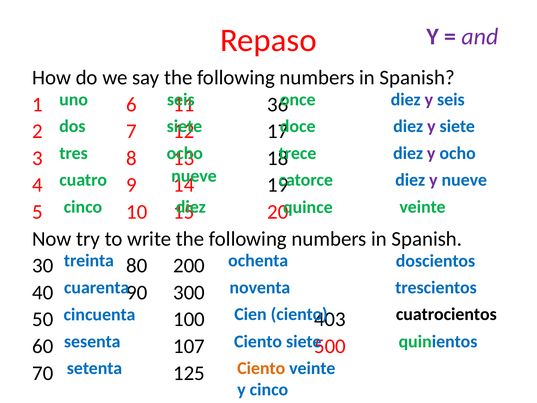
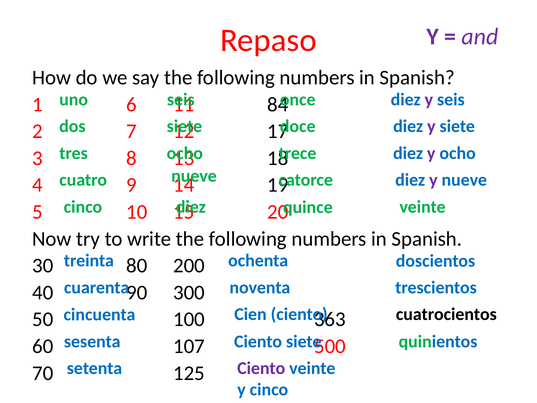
36: 36 -> 84
403: 403 -> 363
Ciento at (261, 368) colour: orange -> purple
